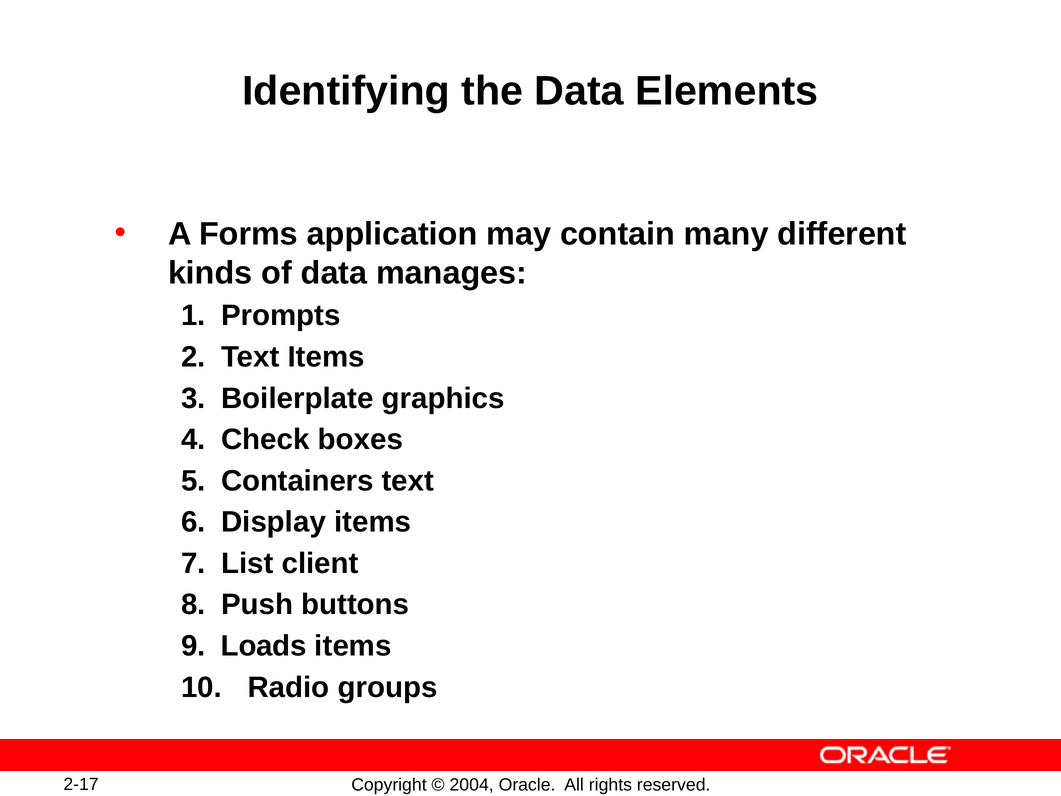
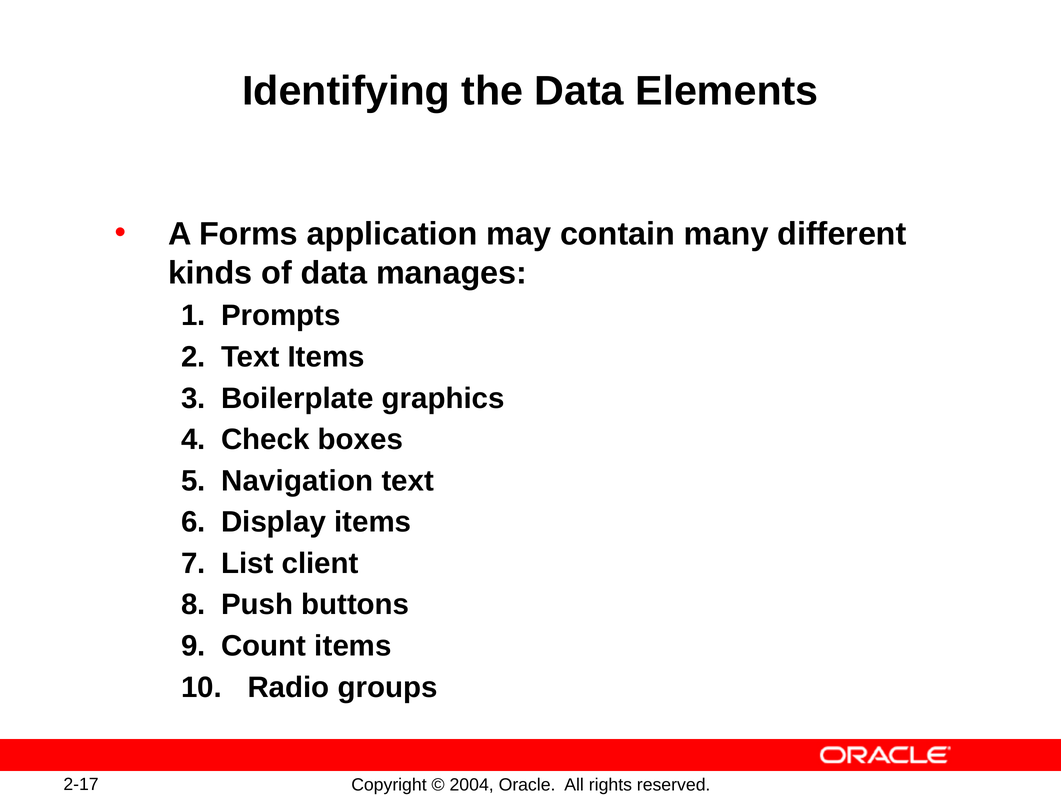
Containers: Containers -> Navigation
Loads: Loads -> Count
